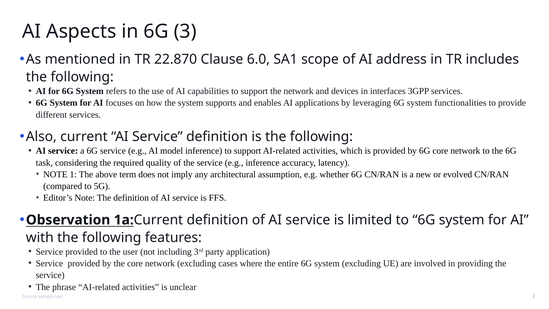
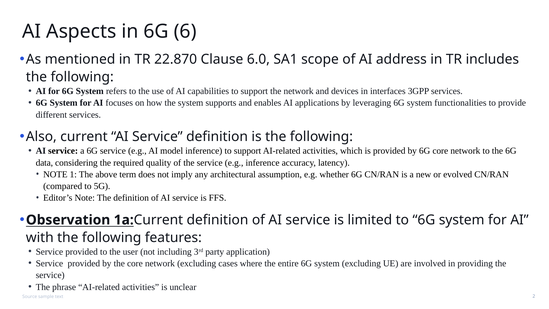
3: 3 -> 6
task: task -> data
